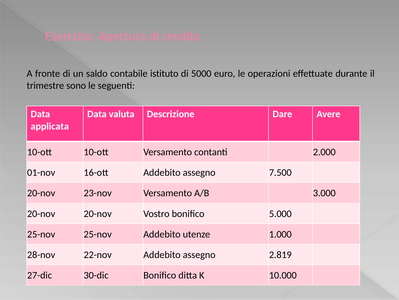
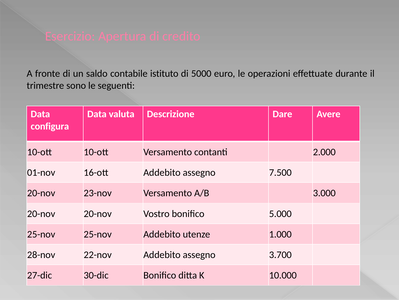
applicata: applicata -> configura
2.819: 2.819 -> 3.700
